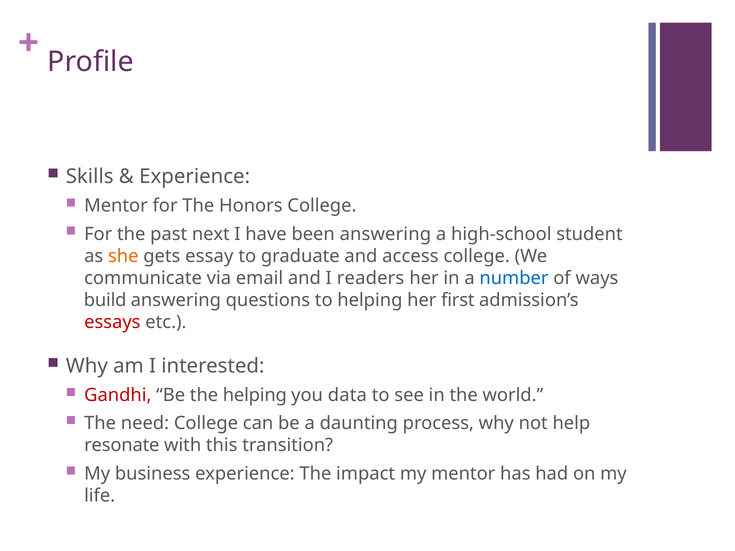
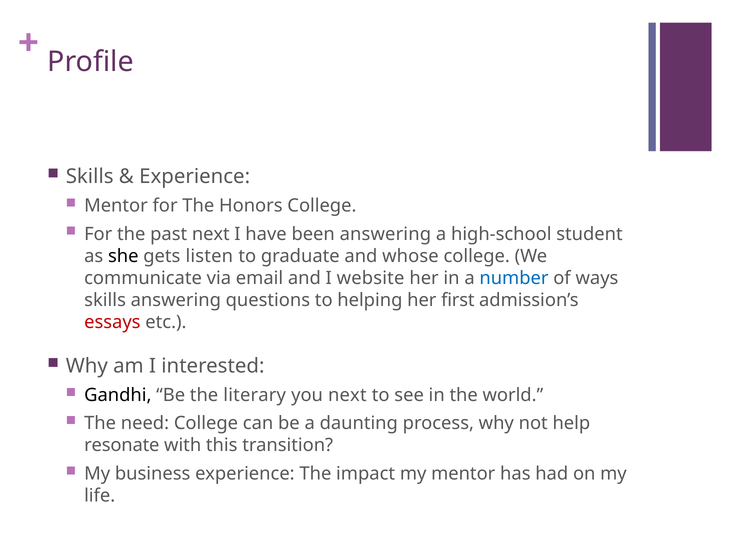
she colour: orange -> black
essay: essay -> listen
access: access -> whose
readers: readers -> website
build at (105, 300): build -> skills
Gandhi colour: red -> black
the helping: helping -> literary
you data: data -> next
